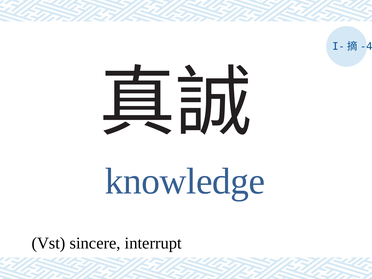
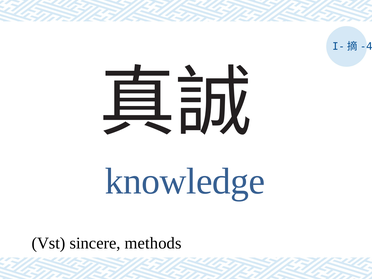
interrupt: interrupt -> methods
